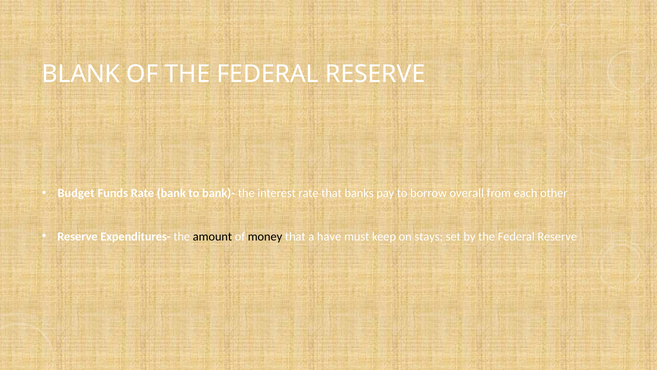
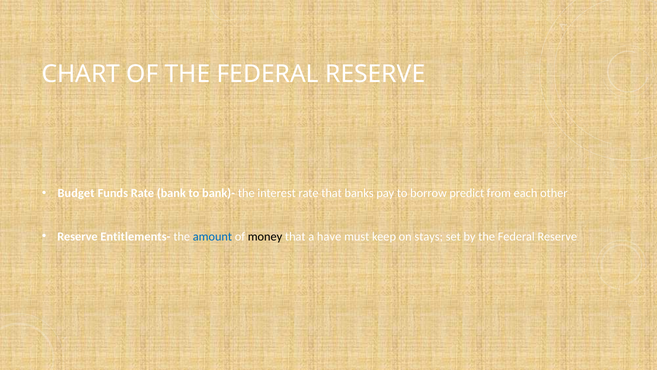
BLANK: BLANK -> CHART
overall: overall -> predict
Expenditures-: Expenditures- -> Entitlements-
amount colour: black -> blue
